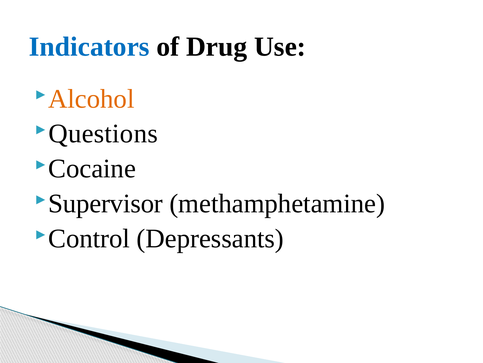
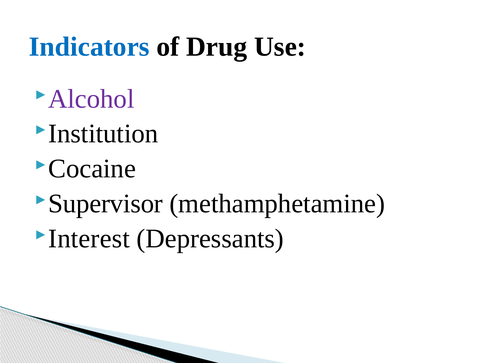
Alcohol colour: orange -> purple
Questions: Questions -> Institution
Control: Control -> Interest
